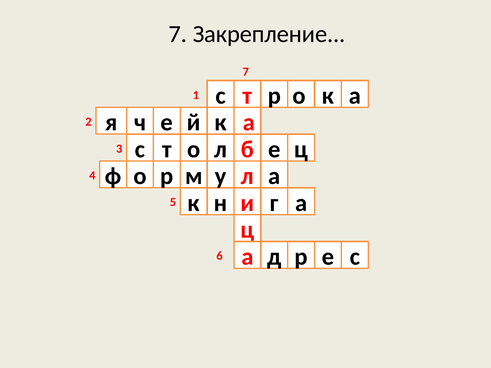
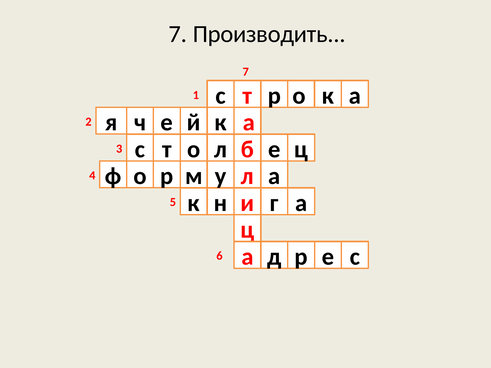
Закрепление: Закрепление -> Производить
